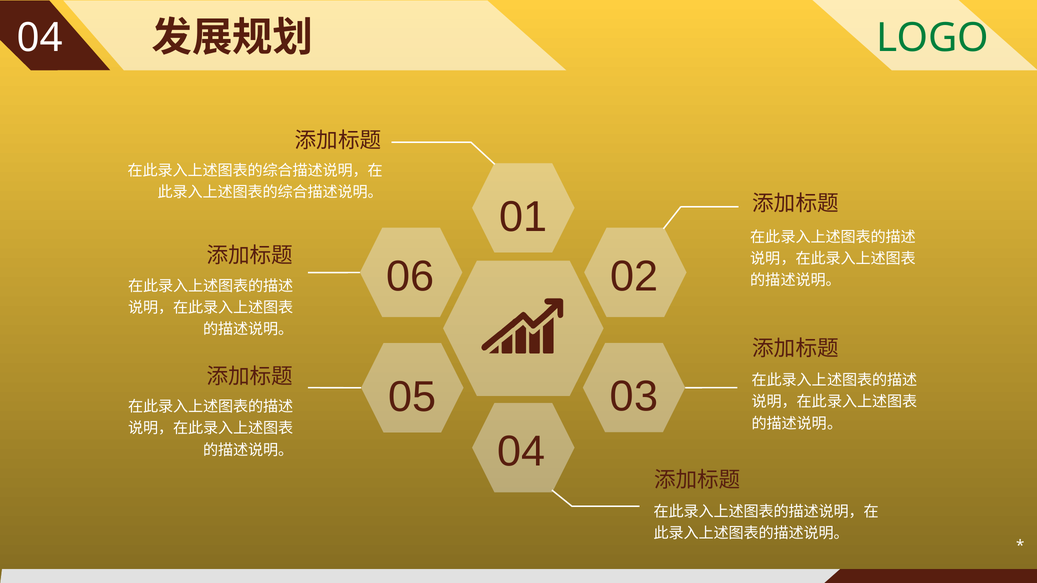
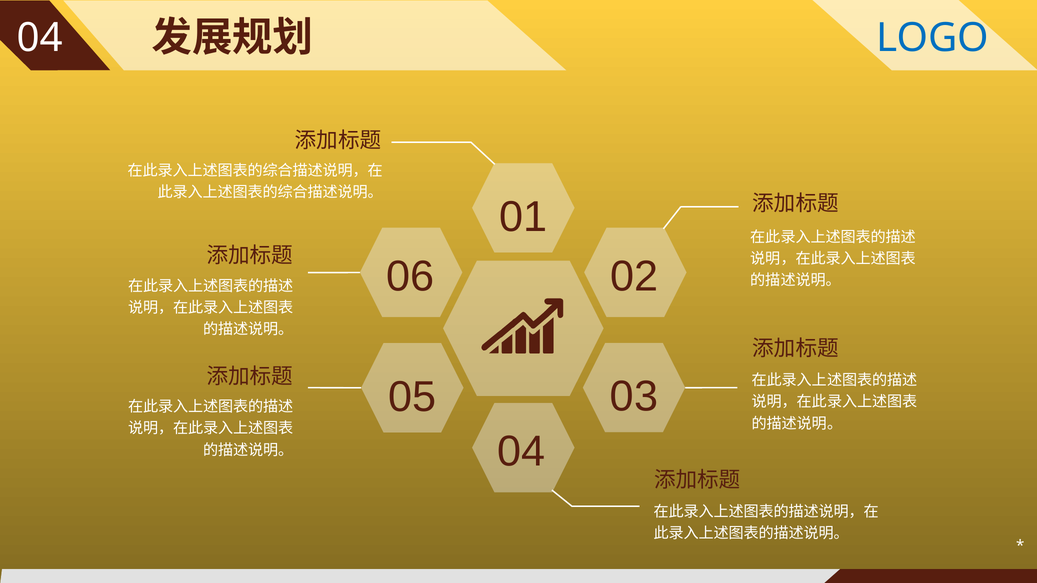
LOGO colour: green -> blue
